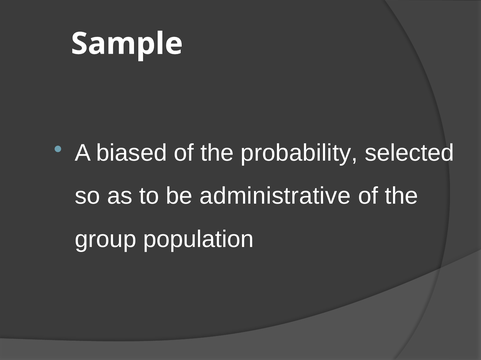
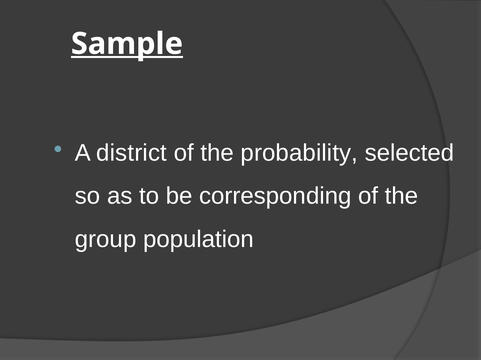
Sample underline: none -> present
biased: biased -> district
administrative: administrative -> corresponding
